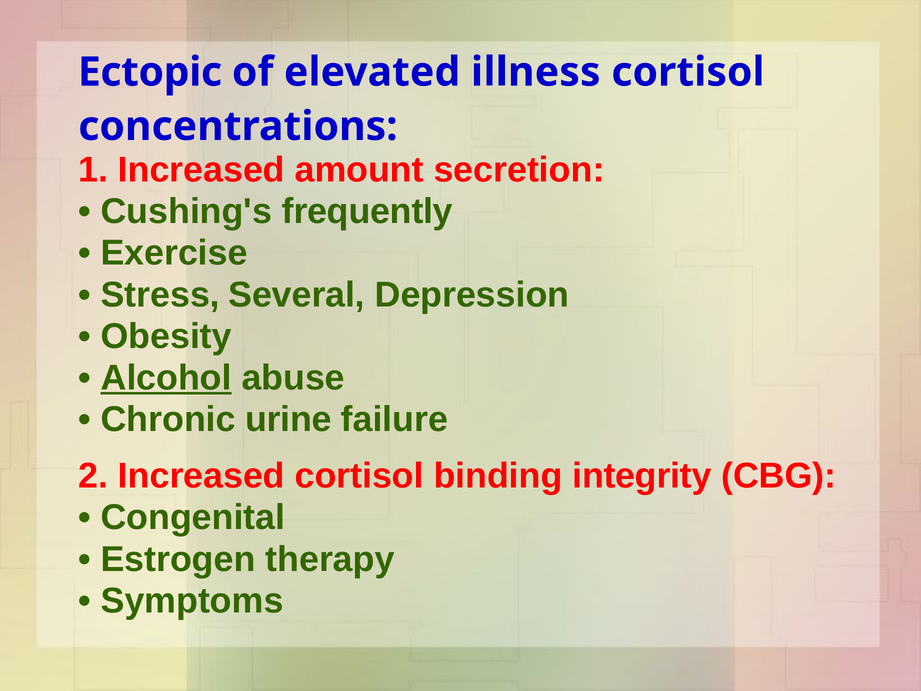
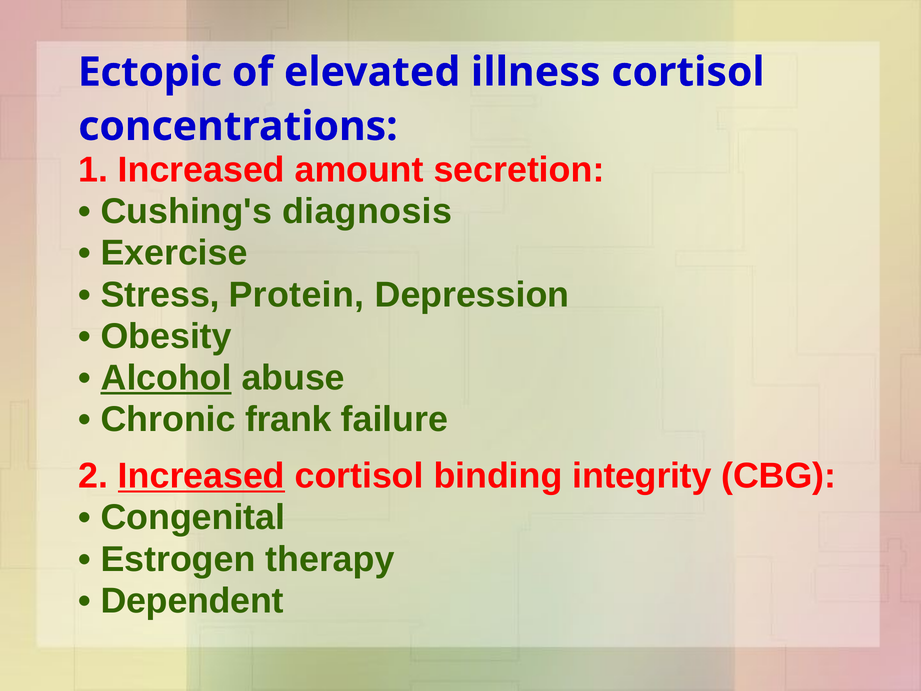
frequently: frequently -> diagnosis
Several: Several -> Protein
urine: urine -> frank
Increased at (201, 476) underline: none -> present
Symptoms: Symptoms -> Dependent
